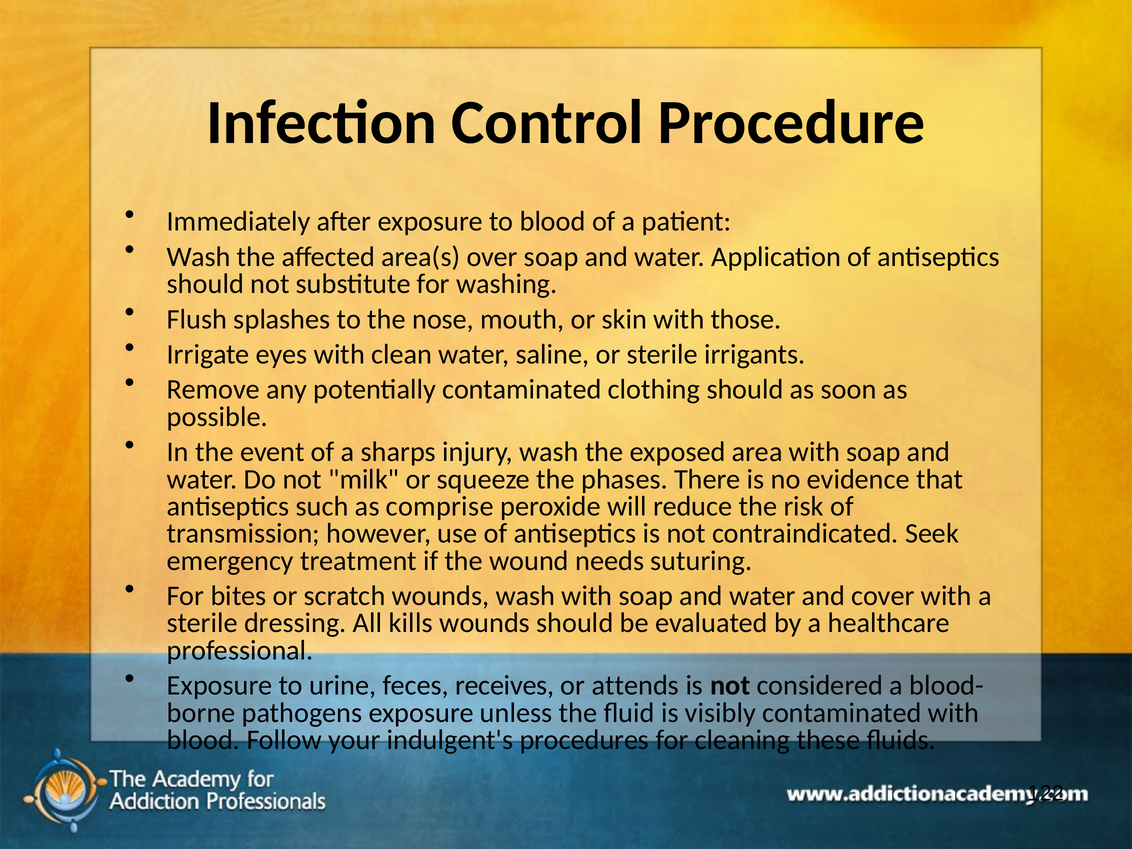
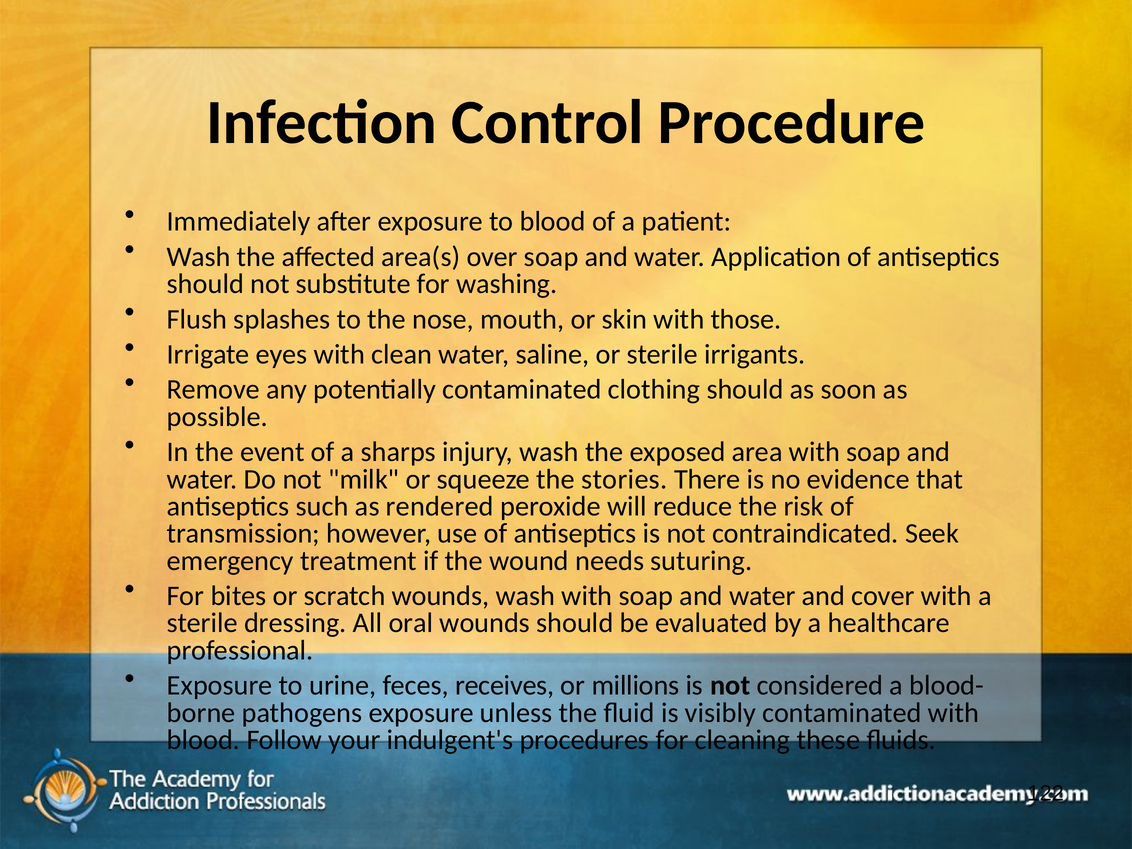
phases: phases -> stories
comprise: comprise -> rendered
kills: kills -> oral
attends: attends -> millions
